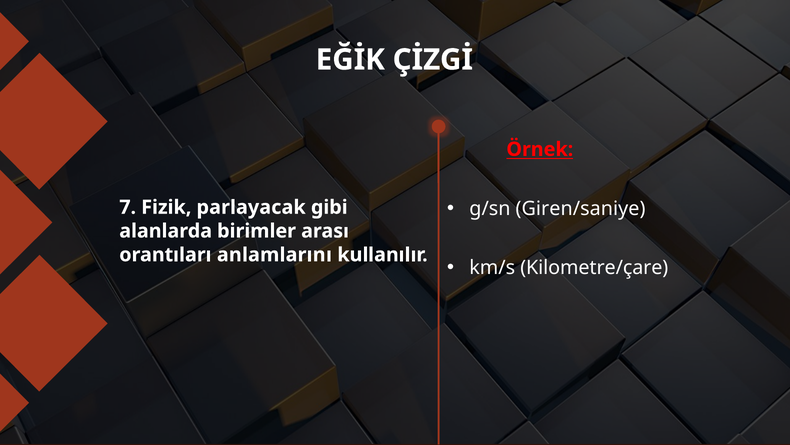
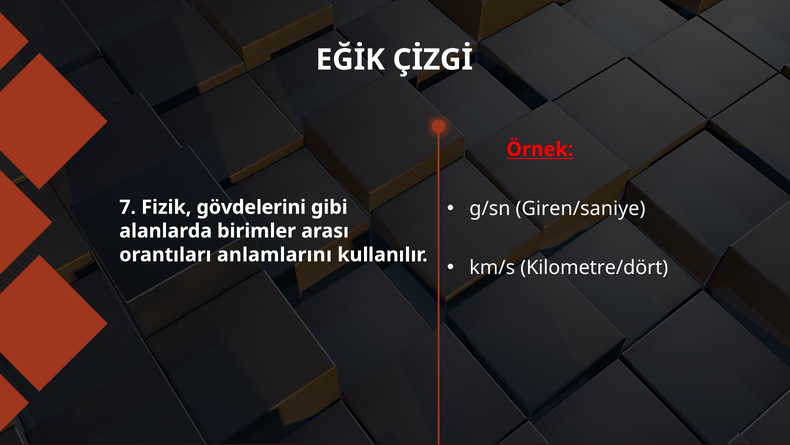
parlayacak: parlayacak -> gövdelerini
Kilometre/çare: Kilometre/çare -> Kilometre/dört
